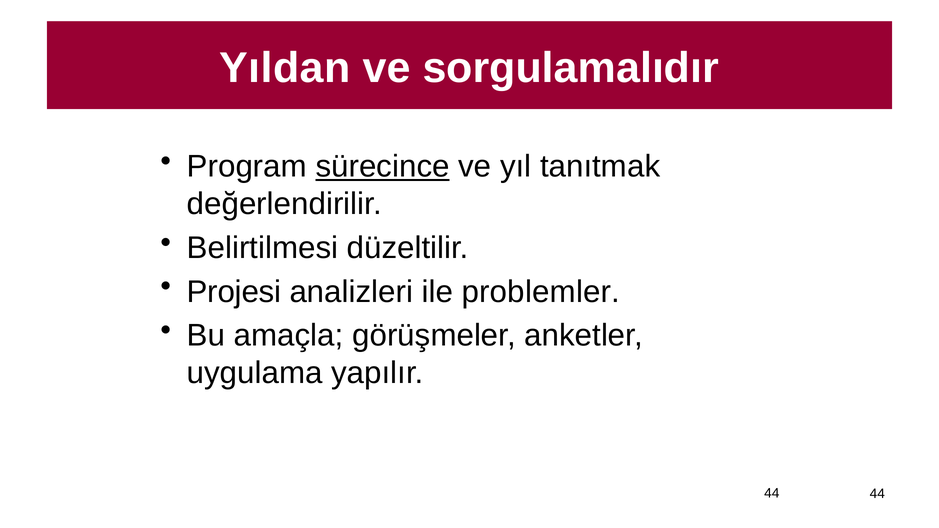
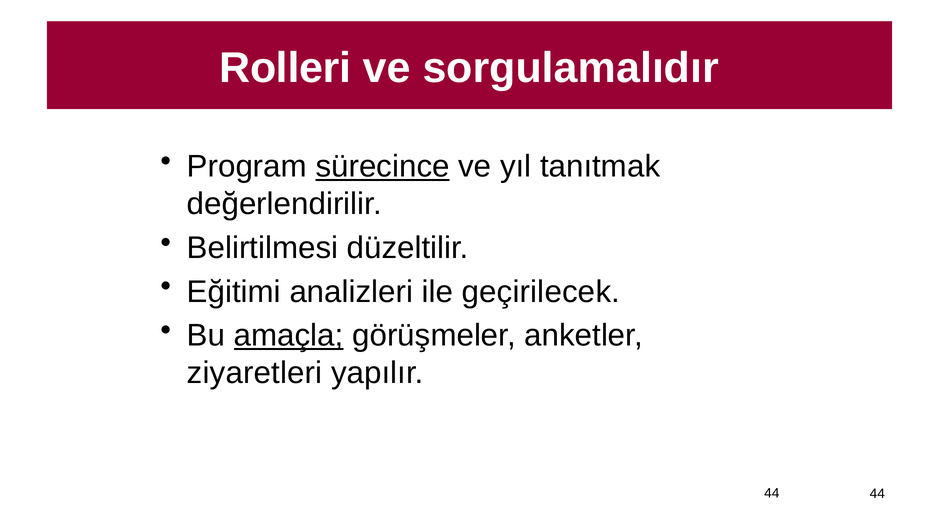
Yıldan: Yıldan -> Rolleri
Projesi: Projesi -> Eğitimi
problemler: problemler -> geçirilecek
amaçla underline: none -> present
uygulama: uygulama -> ziyaretleri
